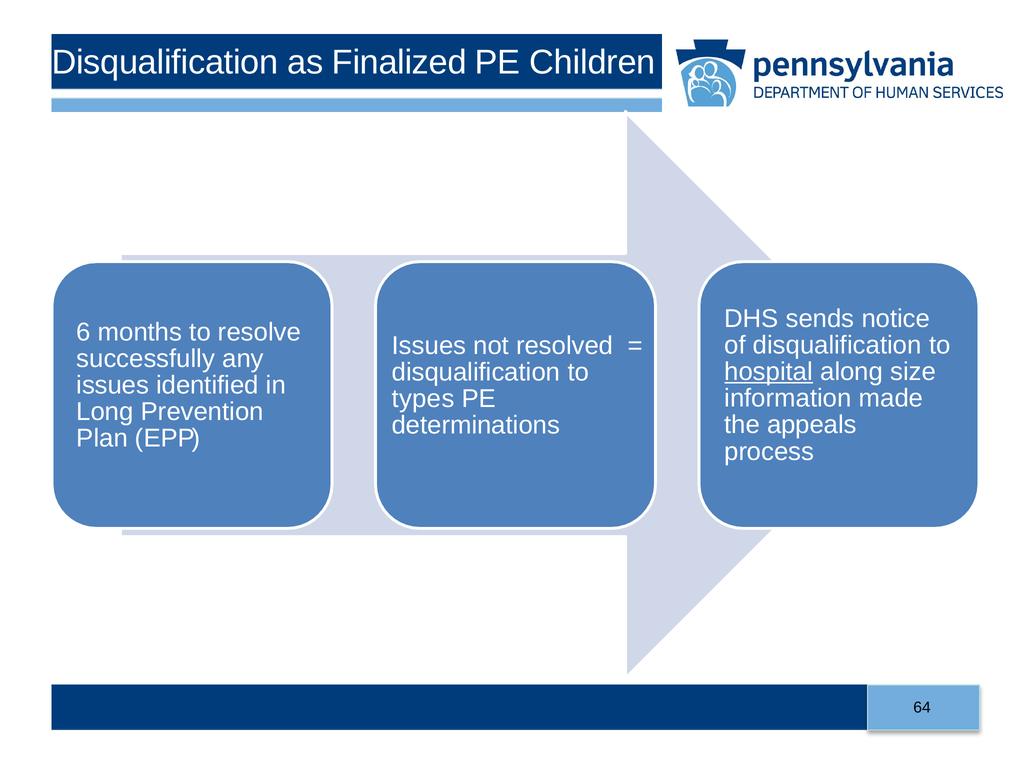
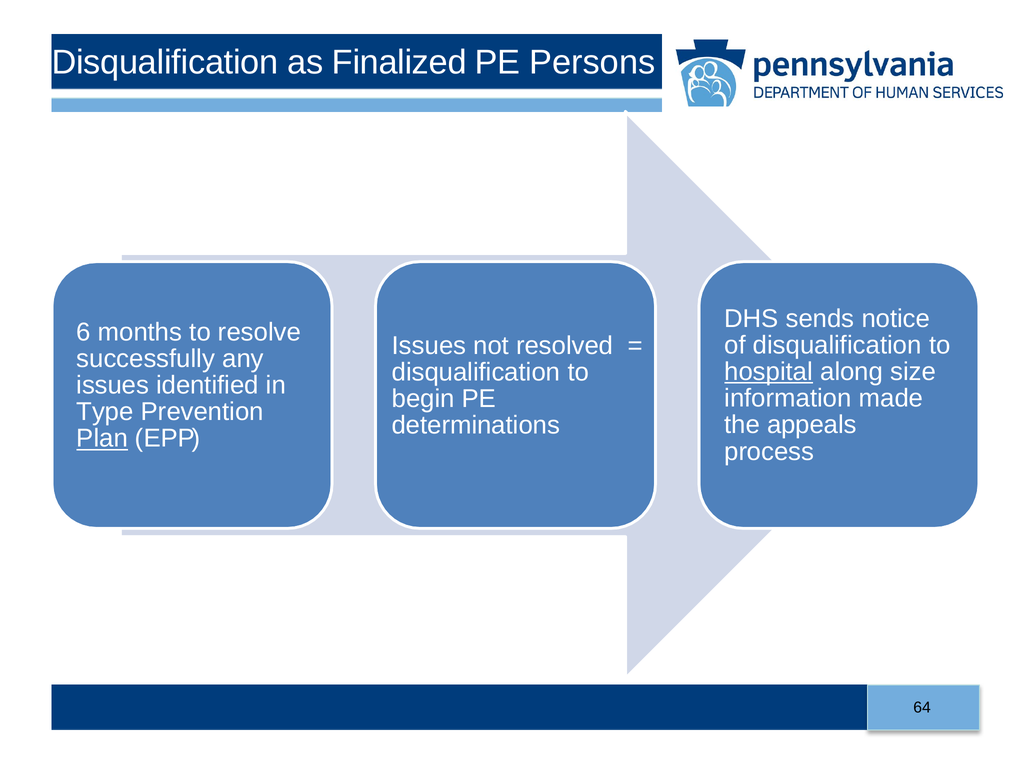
Children: Children -> Persons
types: types -> begin
Long: Long -> Type
Plan underline: none -> present
